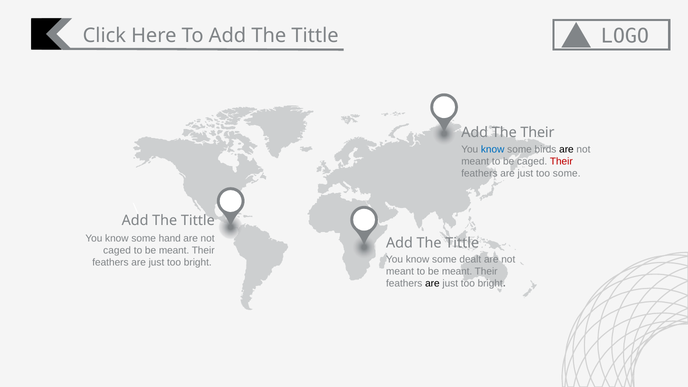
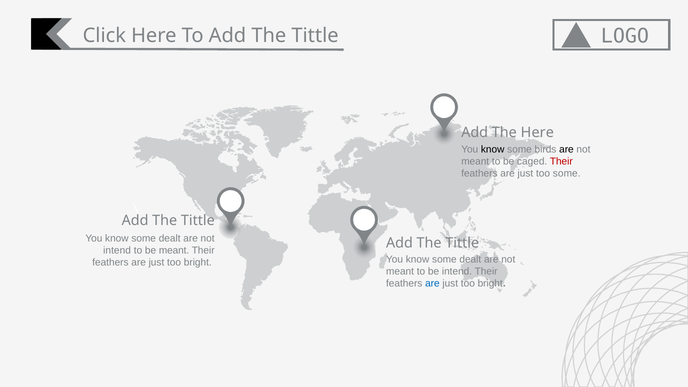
The Their: Their -> Here
know at (493, 149) colour: blue -> black
hand at (170, 238): hand -> dealt
caged at (117, 250): caged -> intend
meant to be meant: meant -> intend
are at (432, 284) colour: black -> blue
